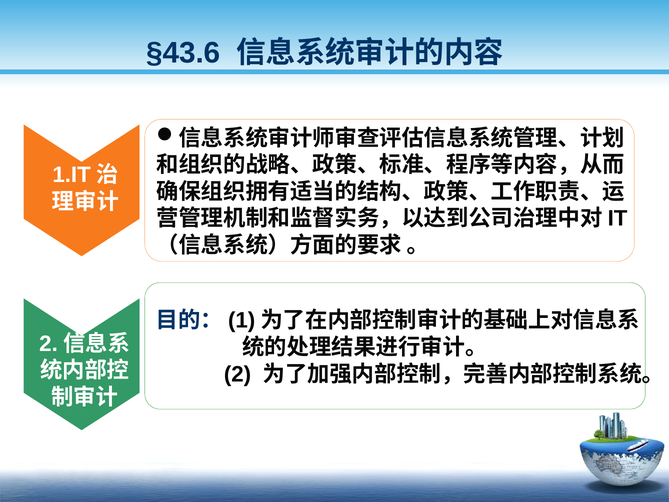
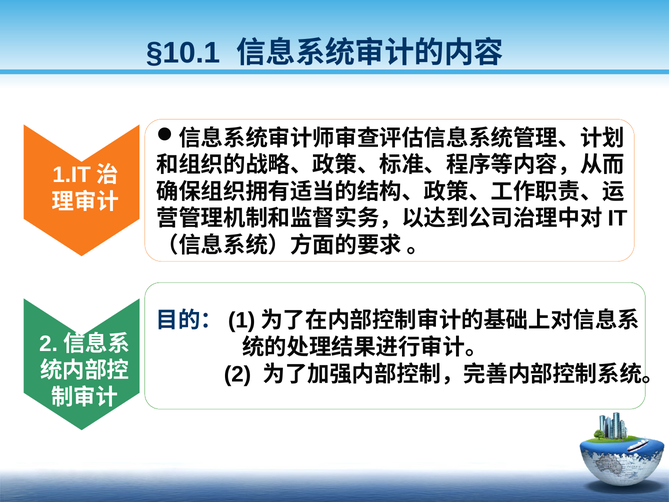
§43.6: §43.6 -> §10.1
